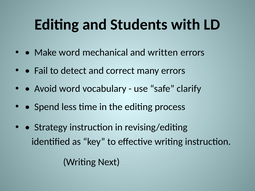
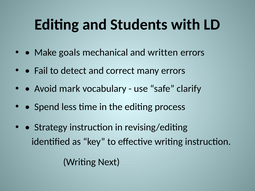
Make word: word -> goals
Avoid word: word -> mark
